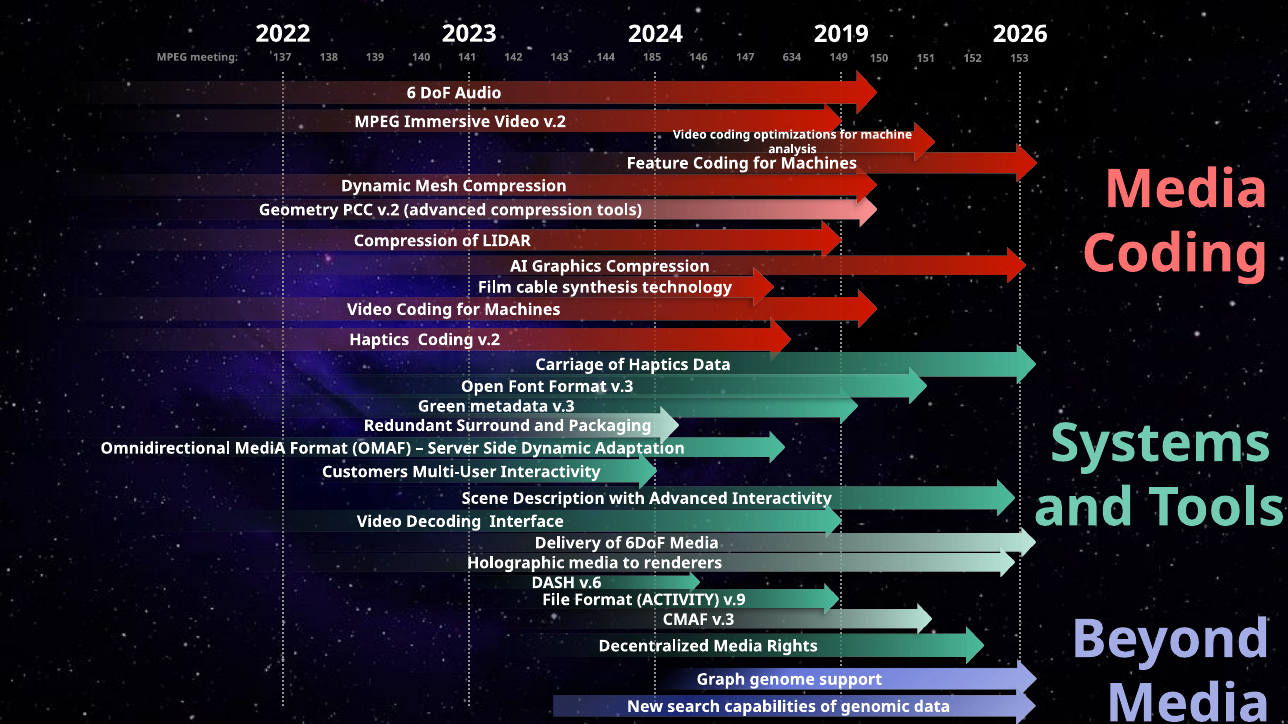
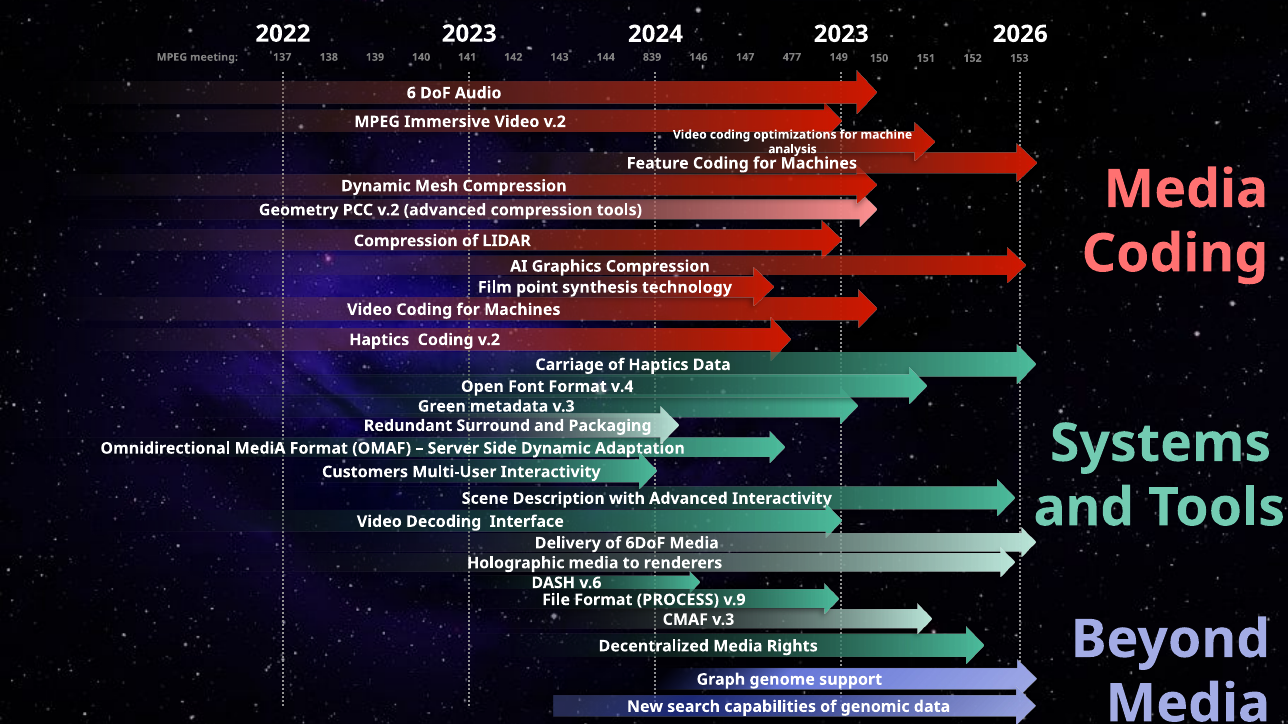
2024 2019: 2019 -> 2023
185: 185 -> 839
634: 634 -> 477
cable: cable -> point
Format v.3: v.3 -> v.4
ACTIVITY: ACTIVITY -> PROCESS
